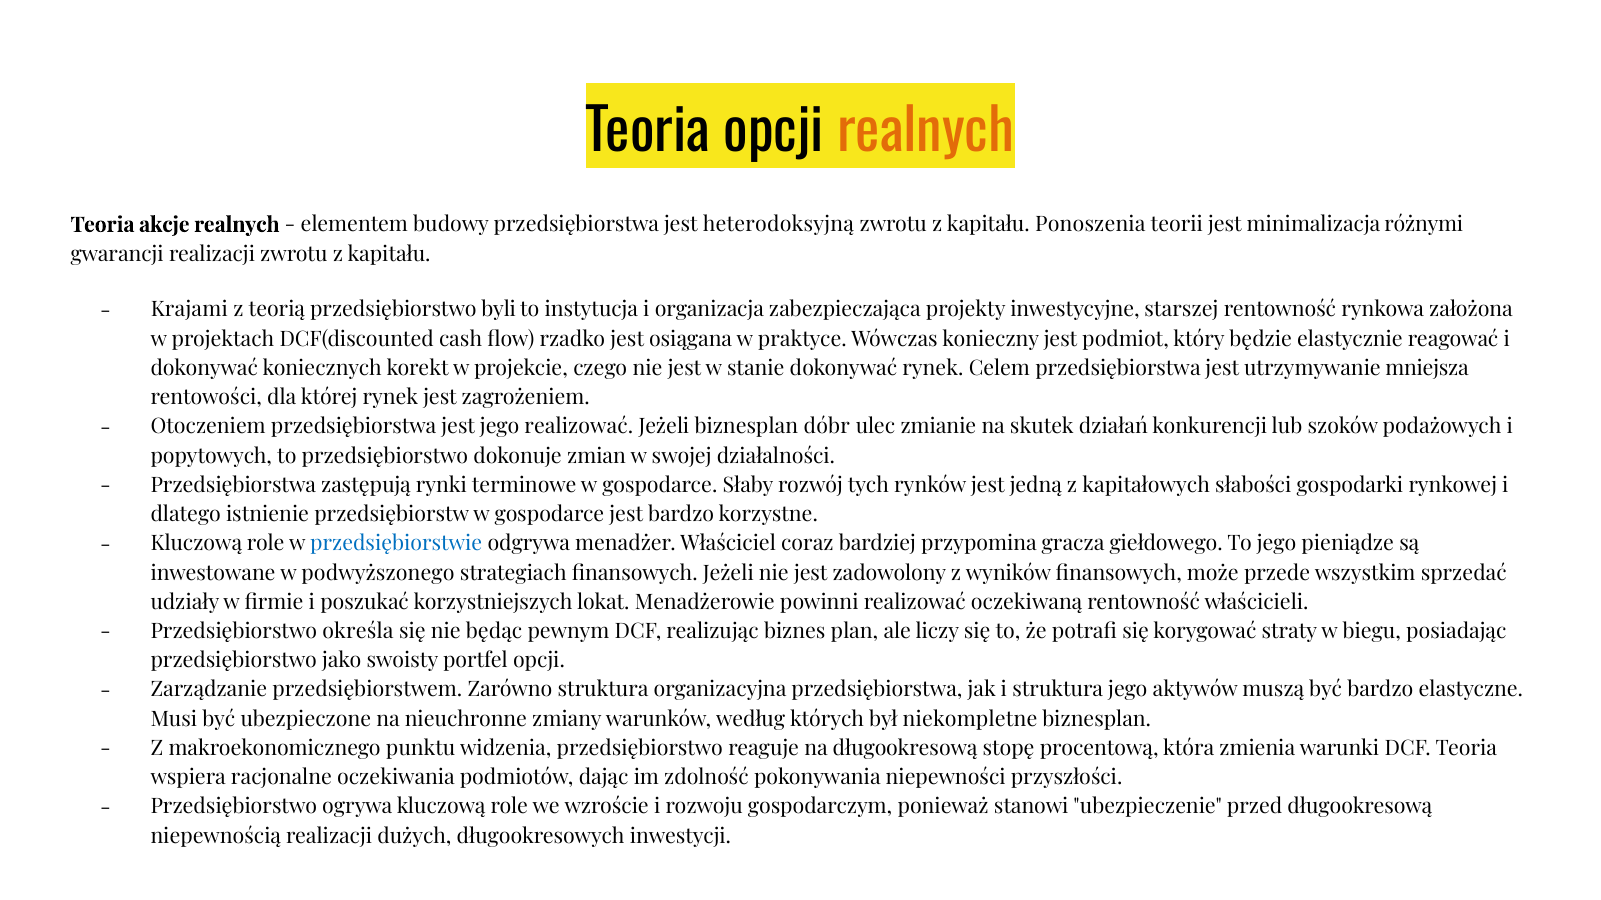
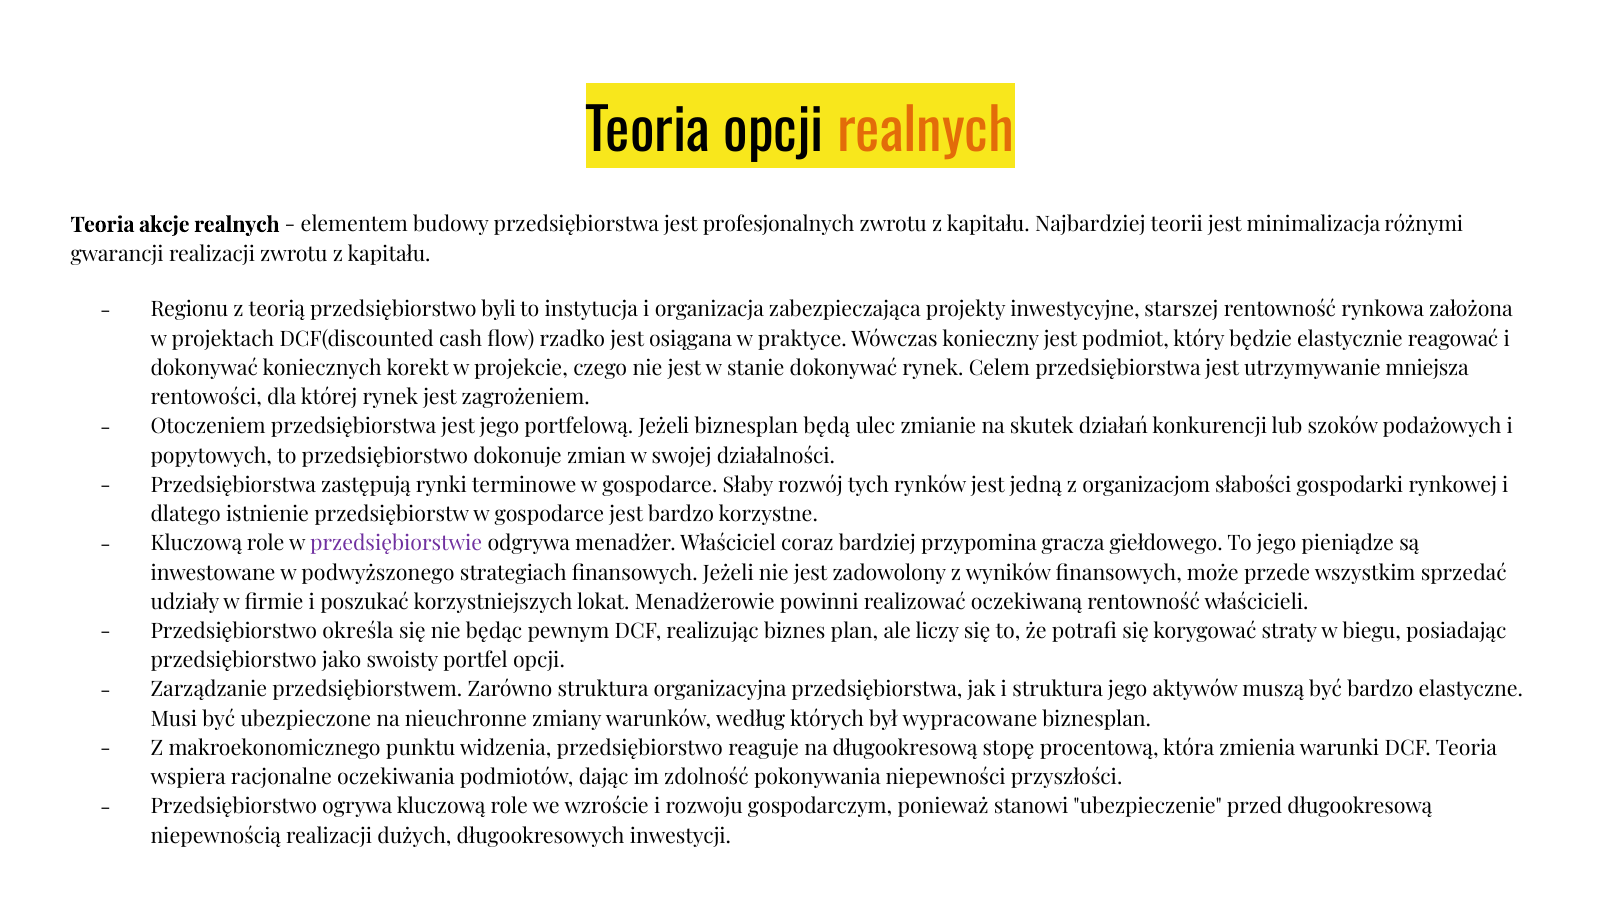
heterodoksyjną: heterodoksyjną -> profesjonalnych
Ponoszenia: Ponoszenia -> Najbardziej
Krajami: Krajami -> Regionu
jego realizować: realizować -> portfelową
dóbr: dóbr -> będą
kapitałowych: kapitałowych -> organizacjom
przedsiębiorstwie colour: blue -> purple
niekompletne: niekompletne -> wypracowane
